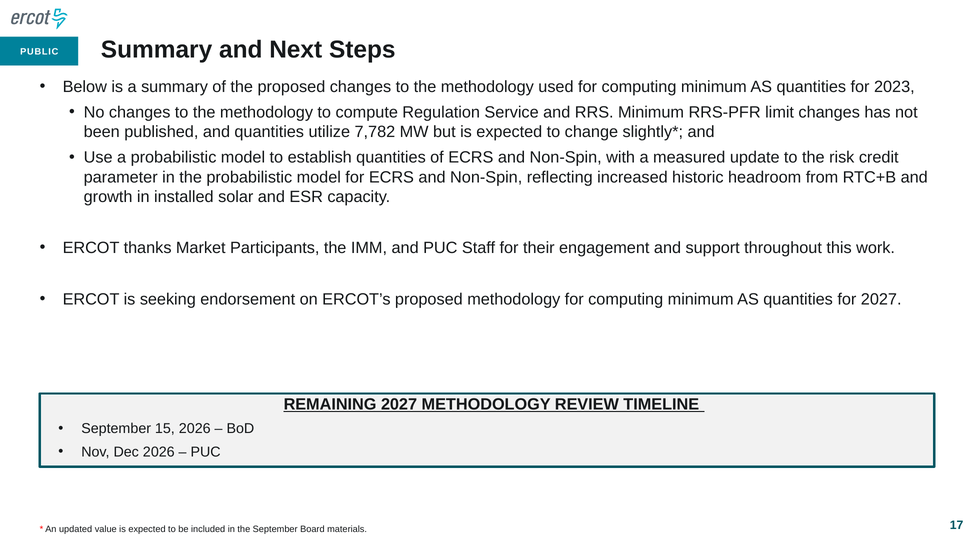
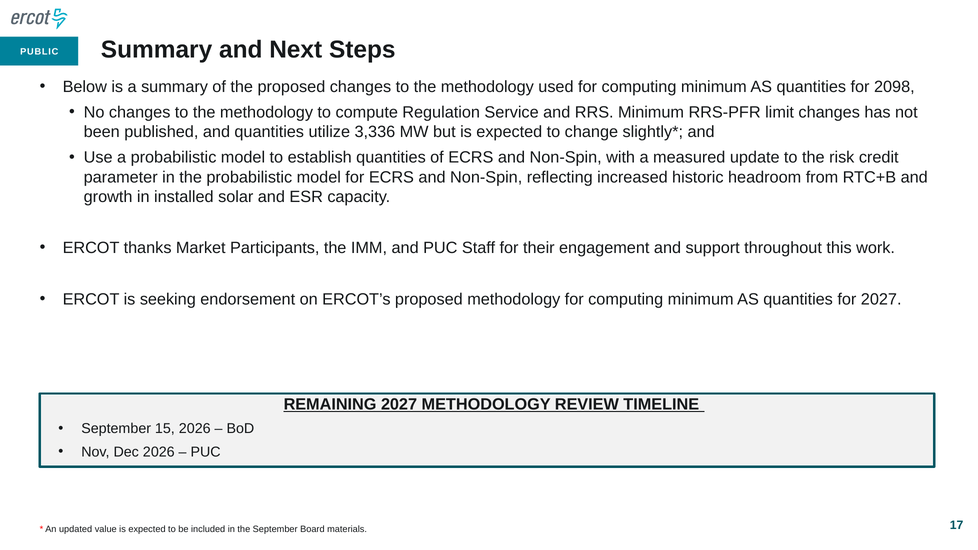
2023: 2023 -> 2098
7,782: 7,782 -> 3,336
